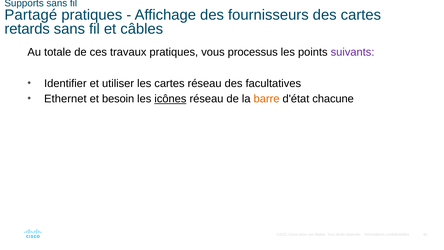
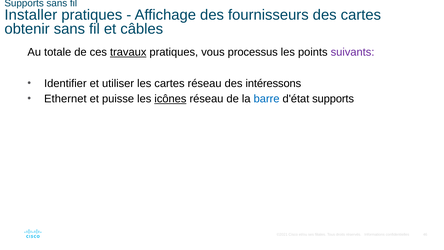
Partagé: Partagé -> Installer
retards: retards -> obtenir
travaux underline: none -> present
facultatives: facultatives -> intéressons
besoin: besoin -> puisse
barre colour: orange -> blue
d'état chacune: chacune -> supports
